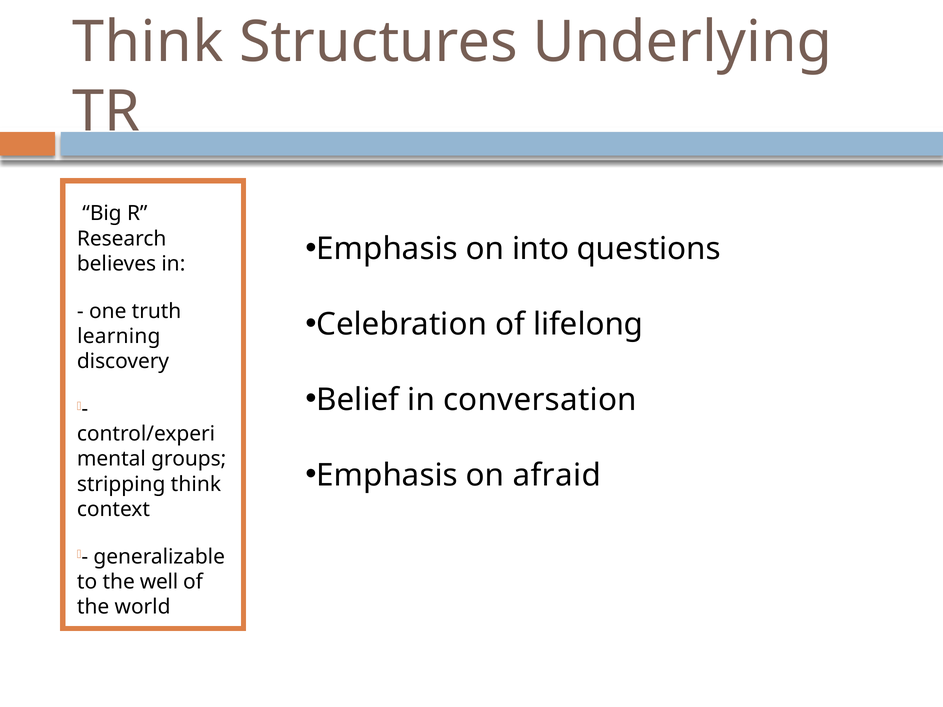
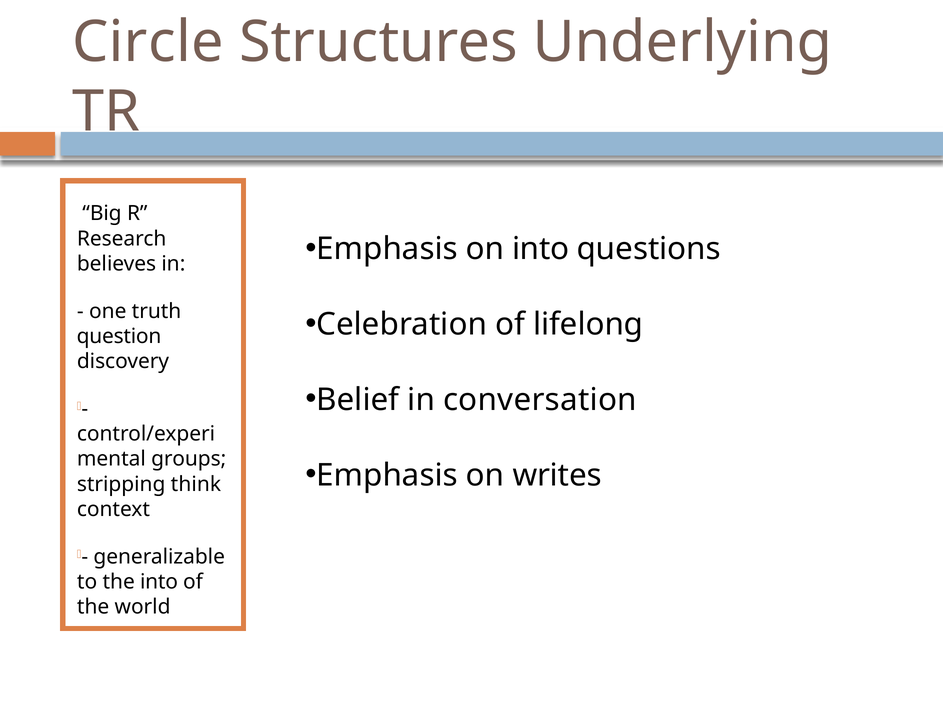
Think at (148, 42): Think -> Circle
learning: learning -> question
afraid: afraid -> writes
the well: well -> into
